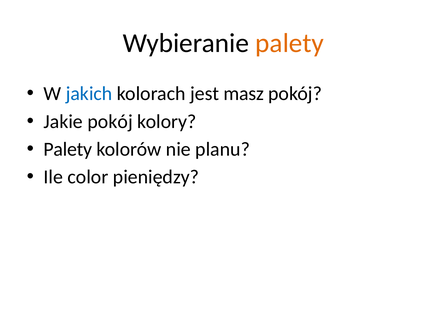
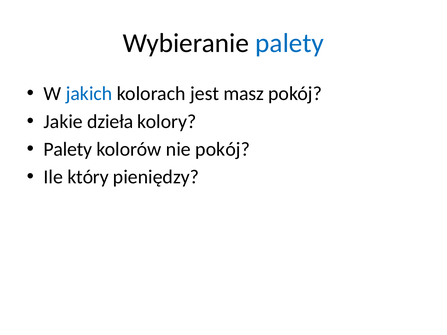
palety at (290, 43) colour: orange -> blue
Jakie pokój: pokój -> dzieła
nie planu: planu -> pokój
color: color -> który
